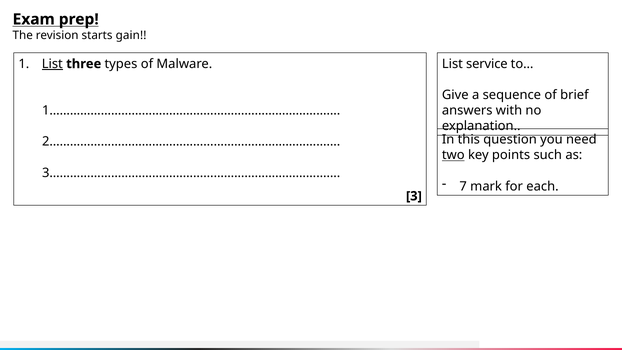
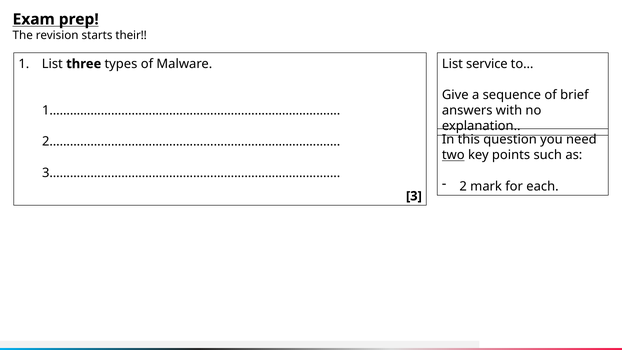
gain: gain -> their
List at (52, 64) underline: present -> none
7: 7 -> 2
